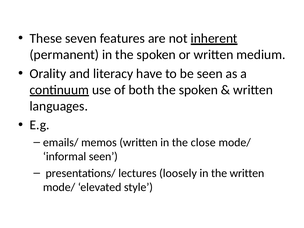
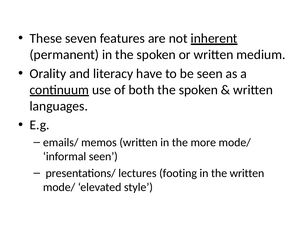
close: close -> more
loosely: loosely -> footing
